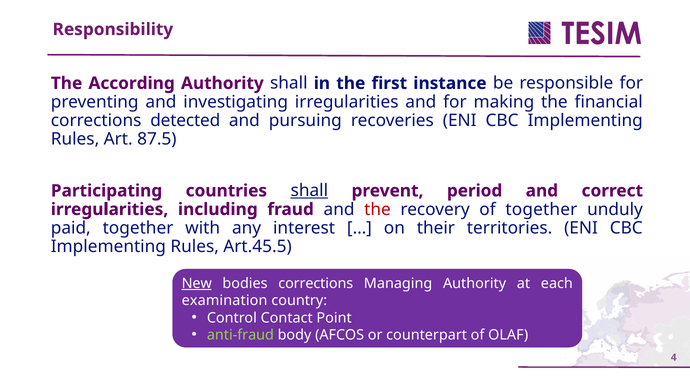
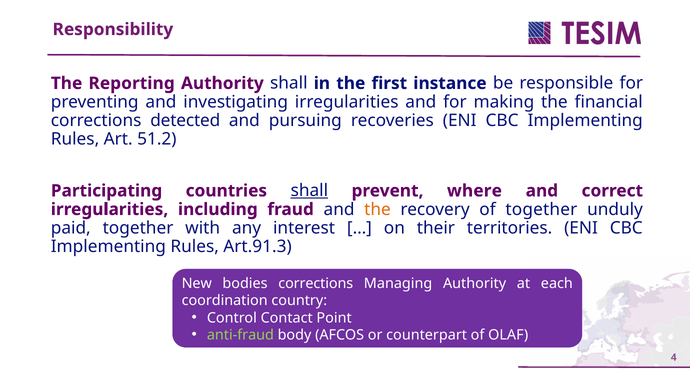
According: According -> Reporting
87.5: 87.5 -> 51.2
period: period -> where
the at (377, 209) colour: red -> orange
Art.45.5: Art.45.5 -> Art.91.3
New underline: present -> none
examination: examination -> coordination
